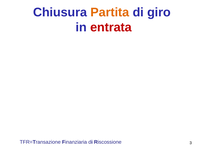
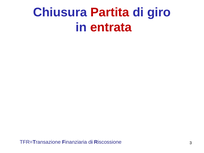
Partita colour: orange -> red
